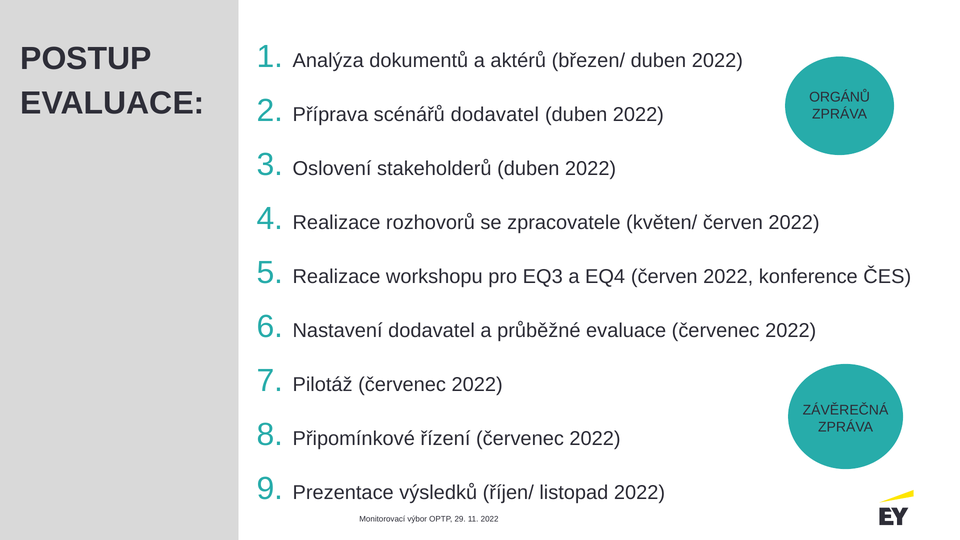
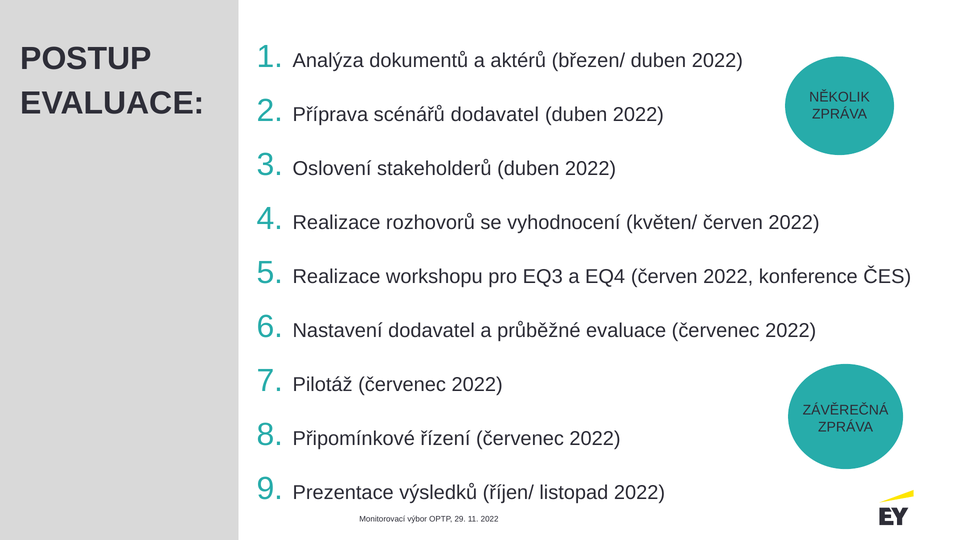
ORGÁNŮ: ORGÁNŮ -> NĚKOLIK
zpracovatele: zpracovatele -> vyhodnocení
